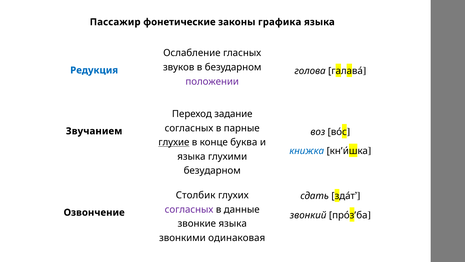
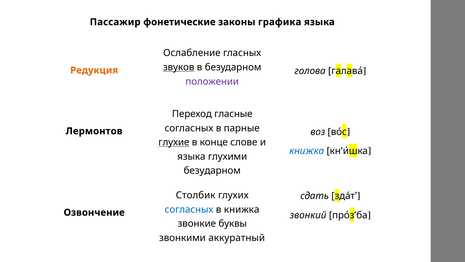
звуков underline: none -> present
Редукция colour: blue -> orange
задание: задание -> гласные
Звучанием: Звучанием -> Лермонтов
буква: буква -> слове
согласных at (189, 209) colour: purple -> blue
в данные: данные -> книжка
звонкие языка: языка -> буквы
одинаковая: одинаковая -> аккуратный
